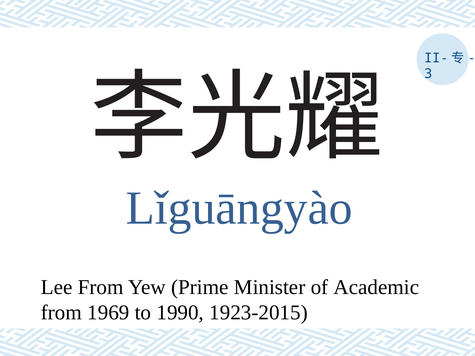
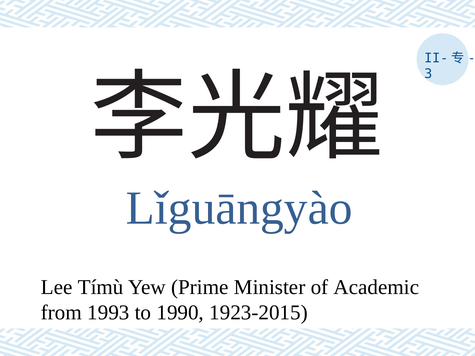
Lee From: From -> Tímù
1969: 1969 -> 1993
